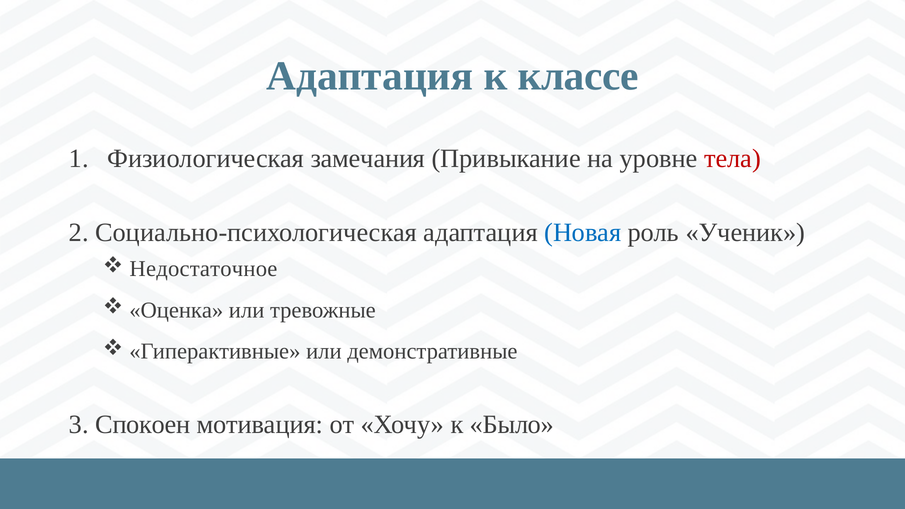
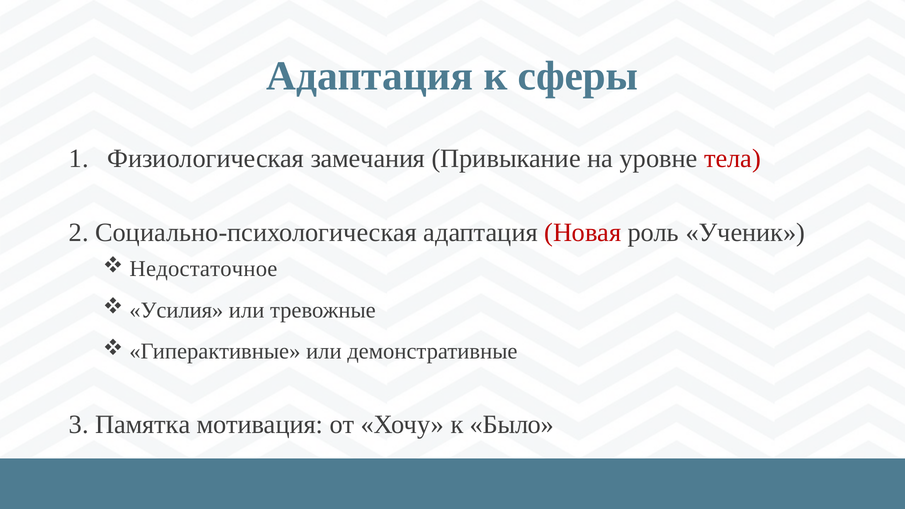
классе: классе -> сферы
Новая colour: blue -> red
Оценка: Оценка -> Усилия
Спокоен: Спокоен -> Памятка
